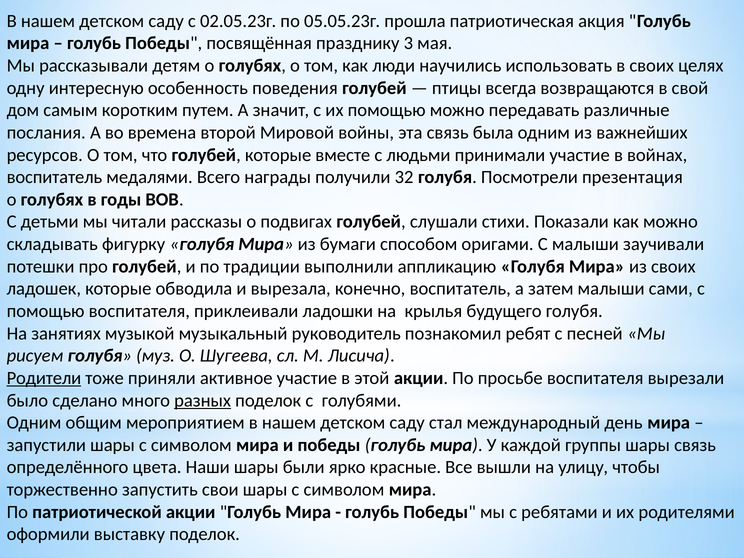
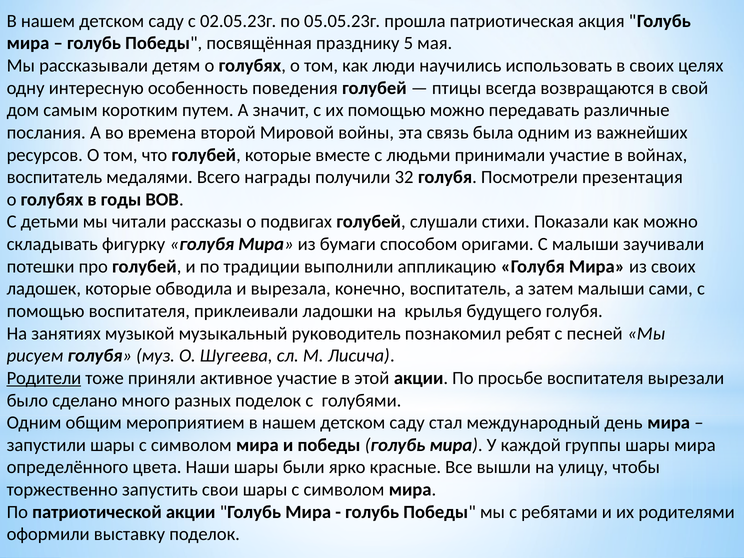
3: 3 -> 5
разных underline: present -> none
шары связь: связь -> мира
